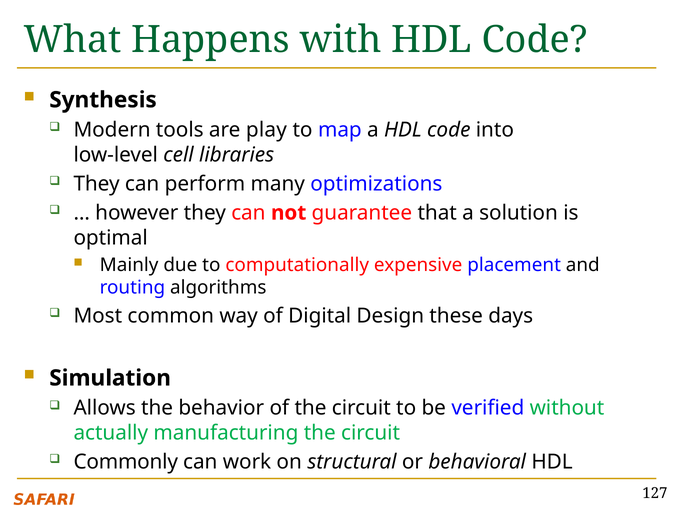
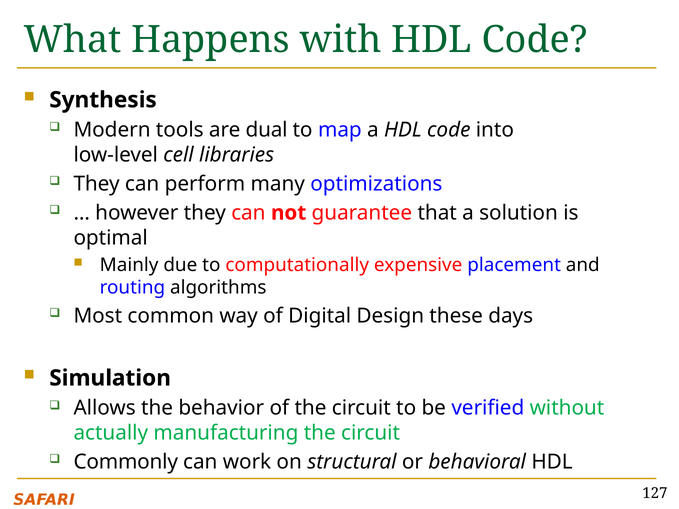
play: play -> dual
